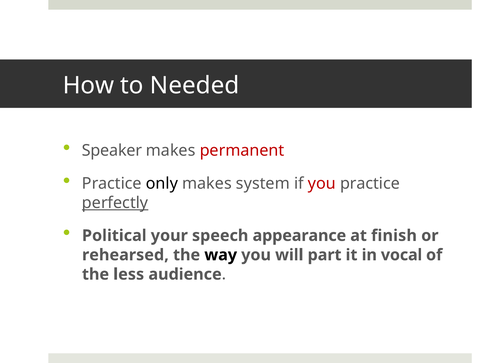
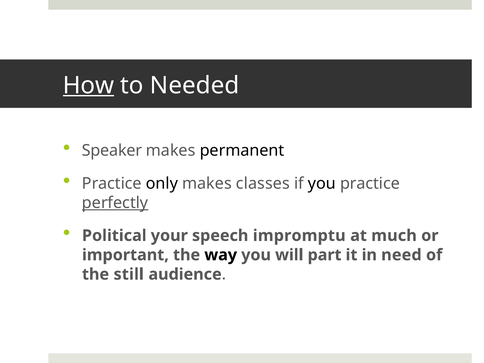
How underline: none -> present
permanent colour: red -> black
system: system -> classes
you at (322, 183) colour: red -> black
appearance: appearance -> impromptu
finish: finish -> much
rehearsed: rehearsed -> important
vocal: vocal -> need
less: less -> still
